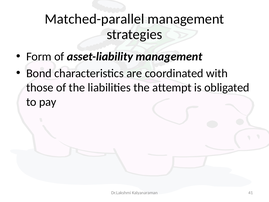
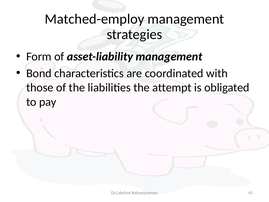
Matched-parallel: Matched-parallel -> Matched-employ
